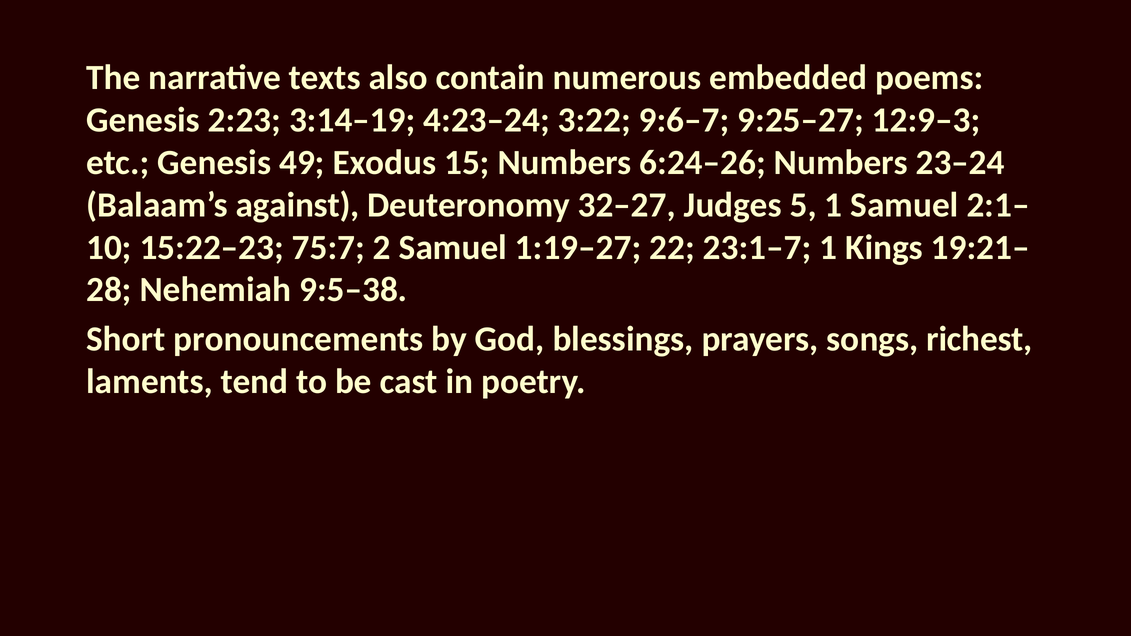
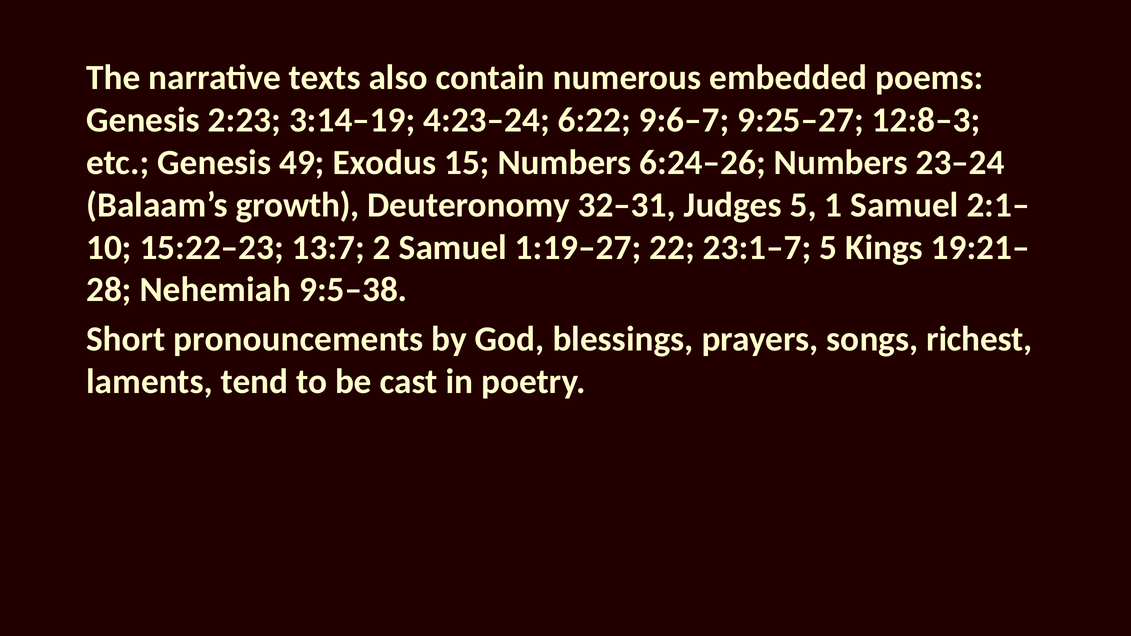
3:22: 3:22 -> 6:22
12:9–3: 12:9–3 -> 12:8–3
against: against -> growth
32–27: 32–27 -> 32–31
75:7: 75:7 -> 13:7
23:1–7 1: 1 -> 5
